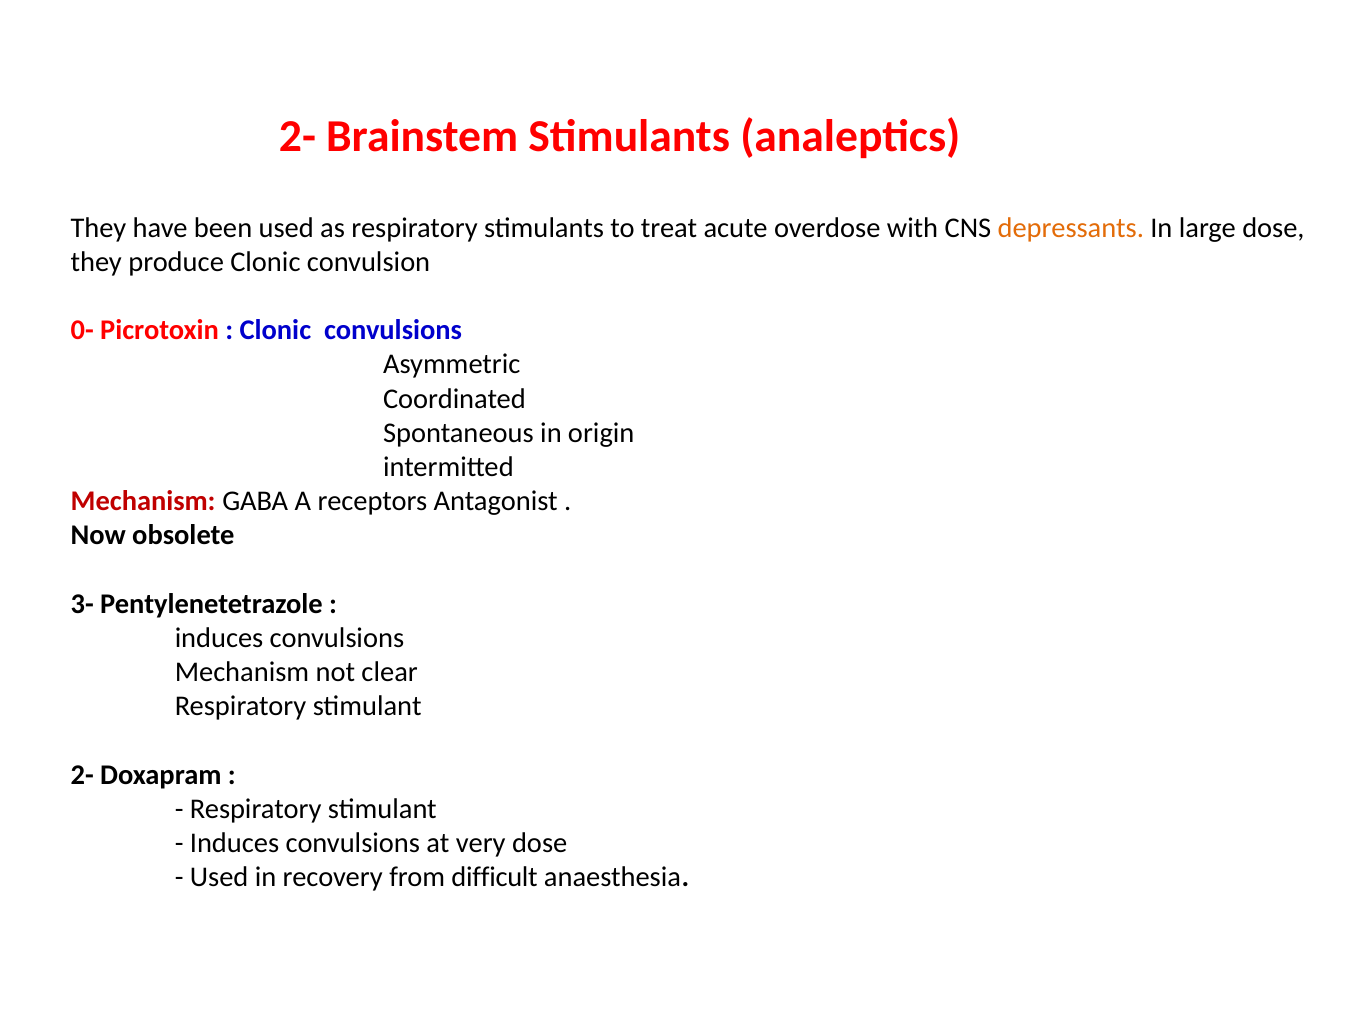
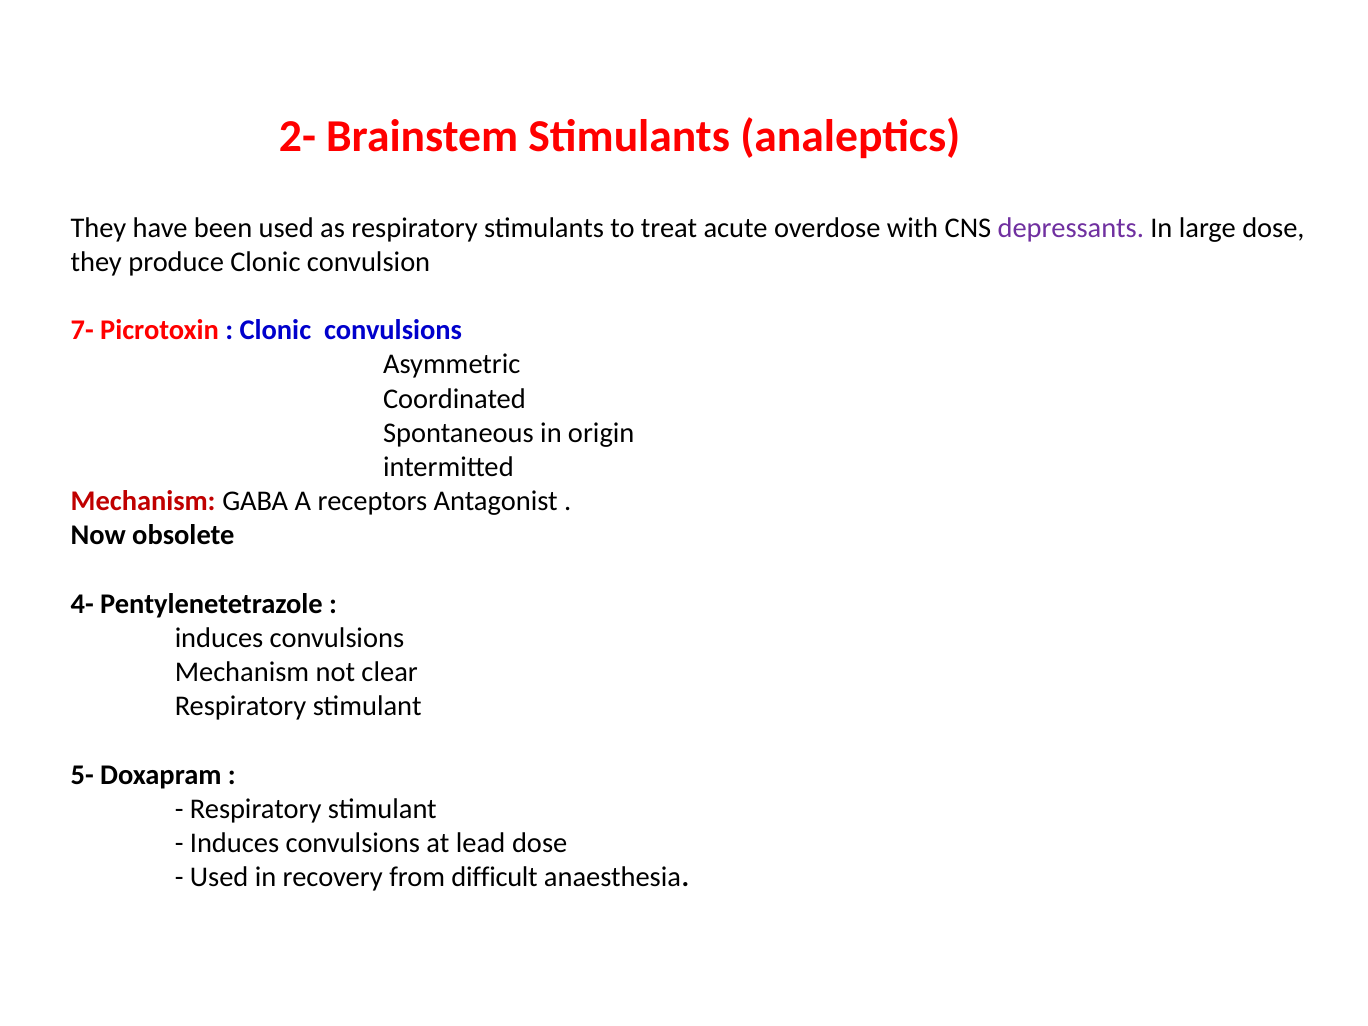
depressants colour: orange -> purple
0-: 0- -> 7-
3-: 3- -> 4-
2- at (82, 775): 2- -> 5-
very: very -> lead
